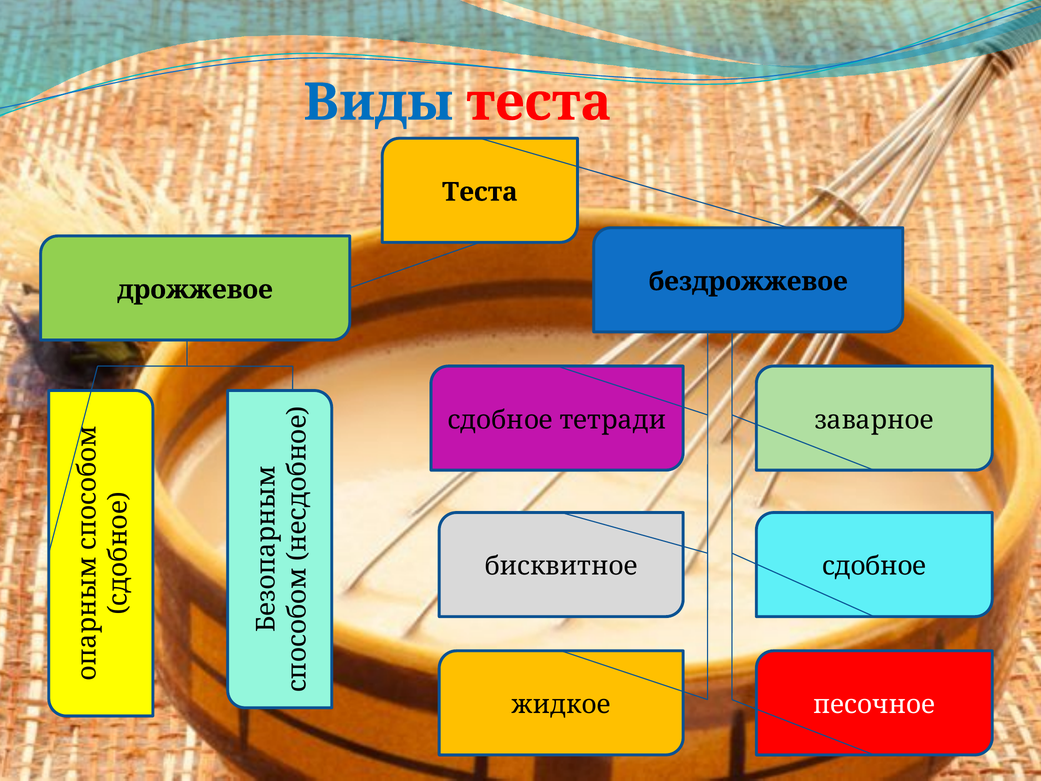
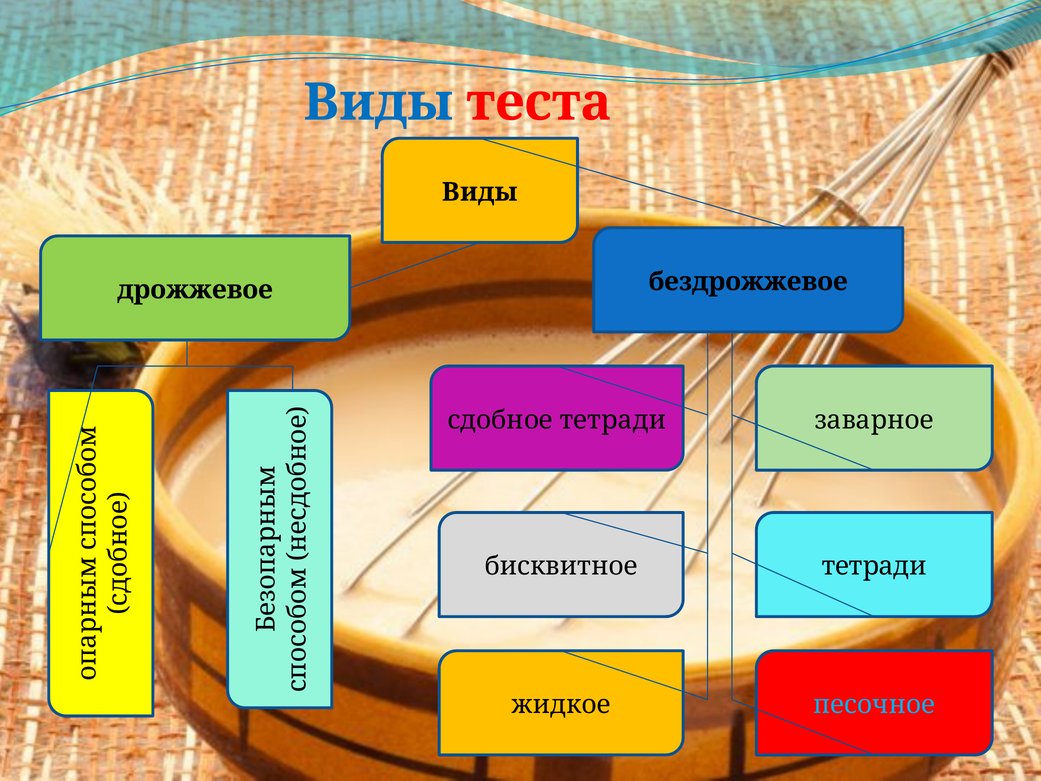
Теста at (480, 192): Теста -> Виды
сдобное at (874, 566): сдобное -> тетради
песочное colour: white -> light blue
